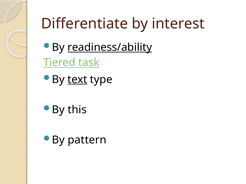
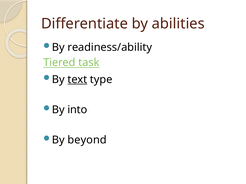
interest: interest -> abilities
readiness/ability underline: present -> none
this: this -> into
pattern: pattern -> beyond
